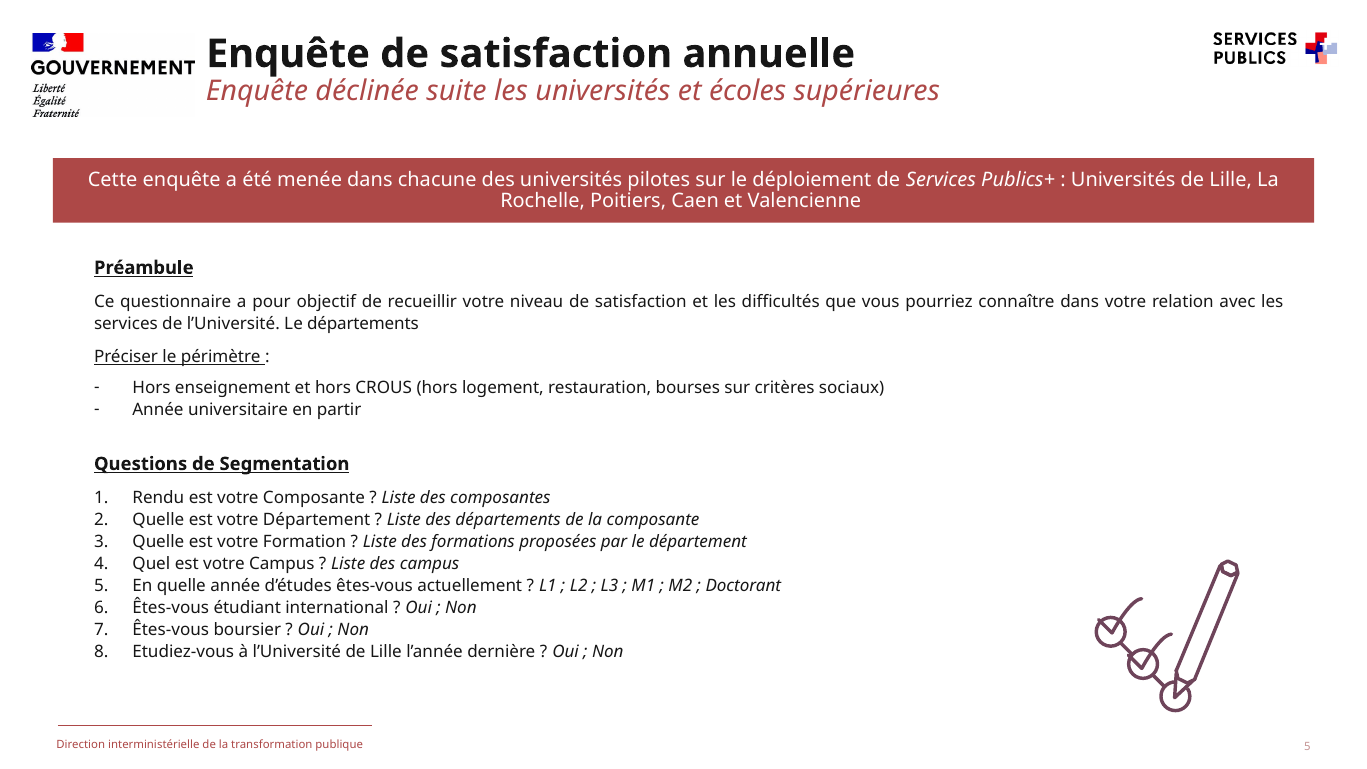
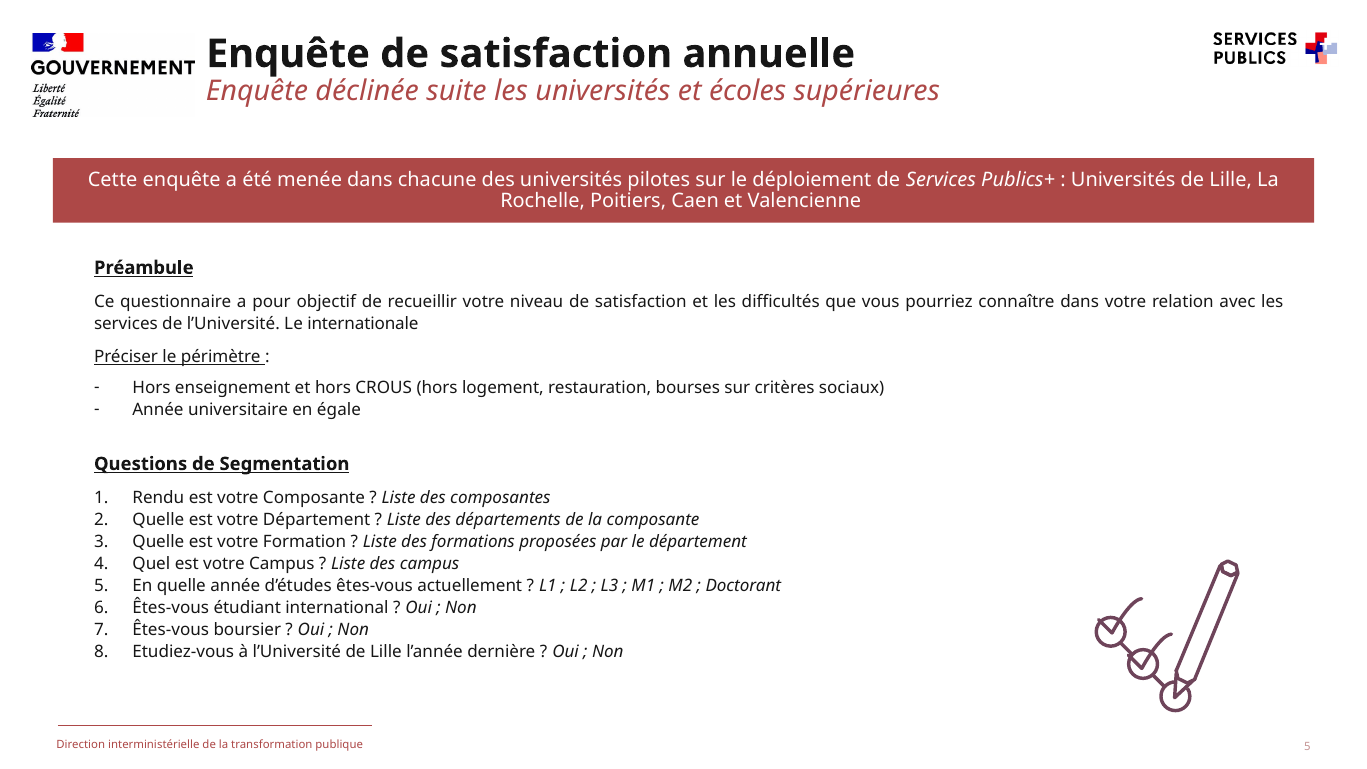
Le départements: départements -> internationale
partir: partir -> égale
